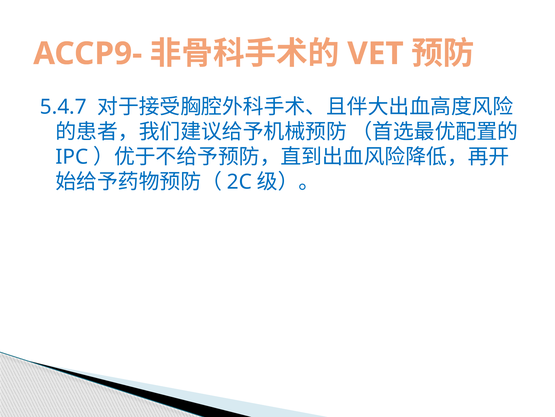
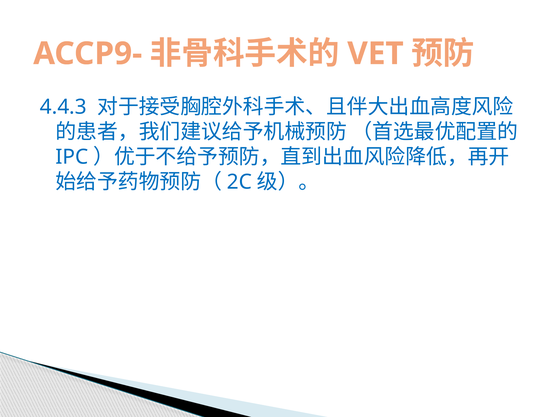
5.4.7: 5.4.7 -> 4.4.3
